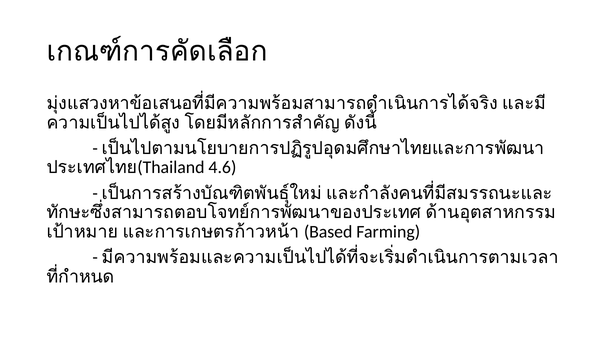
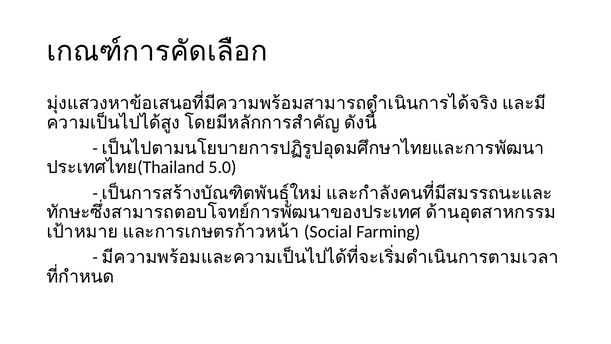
4.6: 4.6 -> 5.0
Based: Based -> Social
